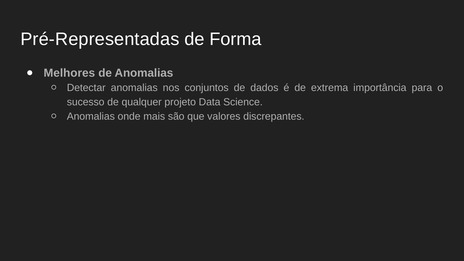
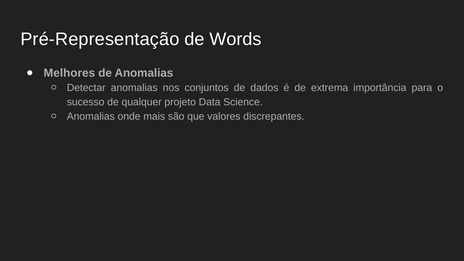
Pré-Representadas: Pré-Representadas -> Pré-Representação
Forma: Forma -> Words
